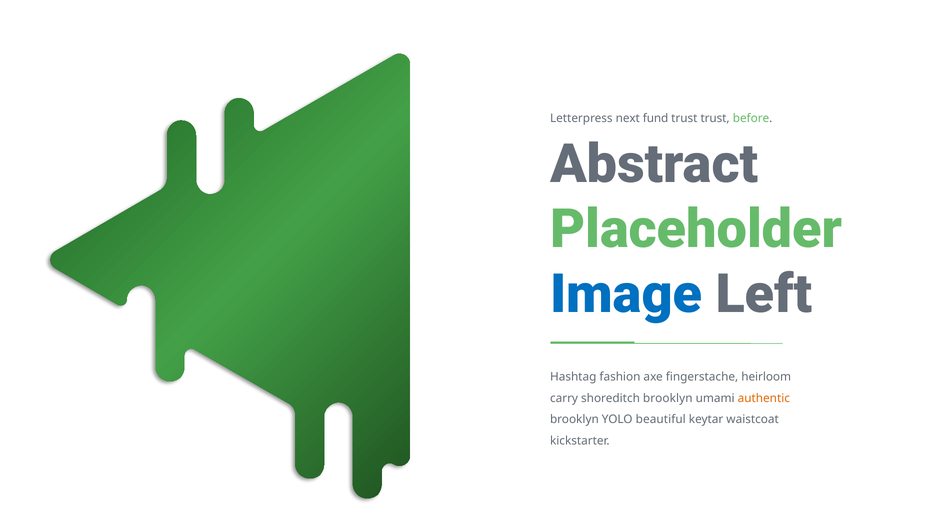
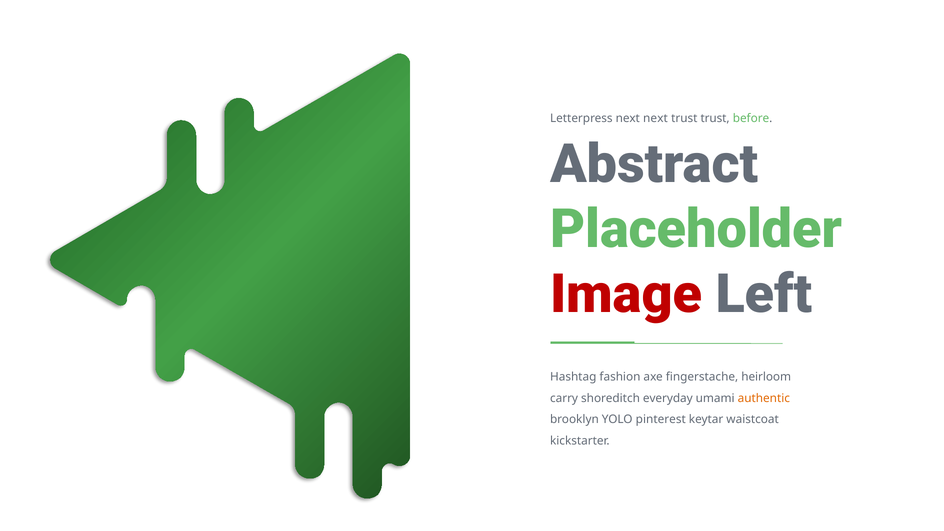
next fund: fund -> next
Image colour: blue -> red
shoreditch brooklyn: brooklyn -> everyday
beautiful: beautiful -> pinterest
